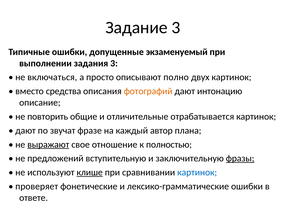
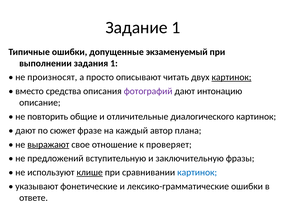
Задание 3: 3 -> 1
задания 3: 3 -> 1
включаться: включаться -> произносят
полно: полно -> читать
картинок at (231, 77) underline: none -> present
фотографий colour: orange -> purple
отрабатывается: отрабатывается -> диалогического
звучат: звучат -> сюжет
полностью: полностью -> проверяет
фразы underline: present -> none
проверяет: проверяет -> указывают
